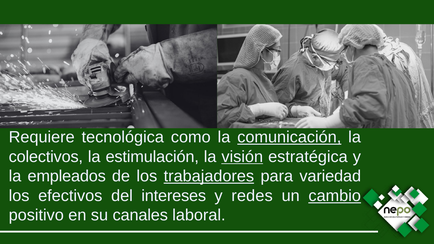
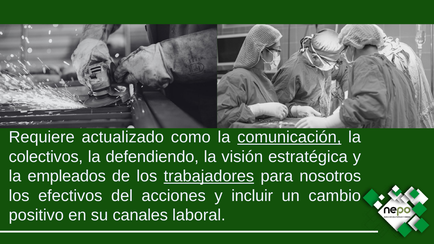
tecnológica: tecnológica -> actualizado
estimulación: estimulación -> defendiendo
visión underline: present -> none
variedad: variedad -> nosotros
intereses: intereses -> acciones
redes: redes -> incluir
cambio underline: present -> none
